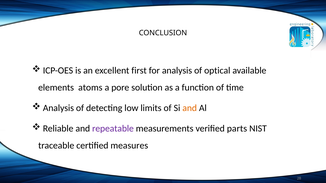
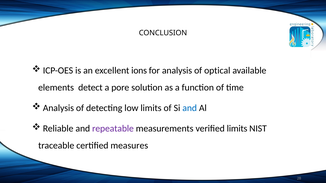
first: first -> ions
atoms: atoms -> detect
and at (190, 108) colour: orange -> blue
verified parts: parts -> limits
